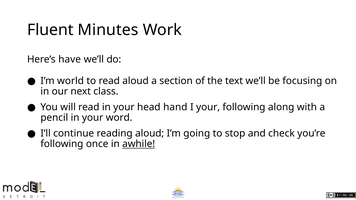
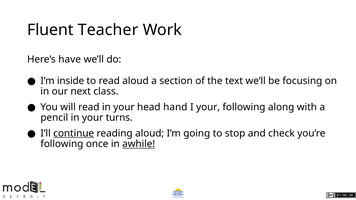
Minutes: Minutes -> Teacher
world: world -> inside
word: word -> turns
continue underline: none -> present
